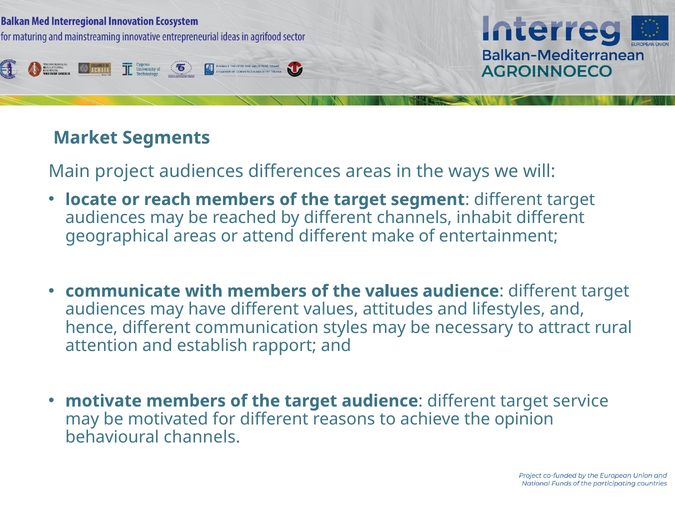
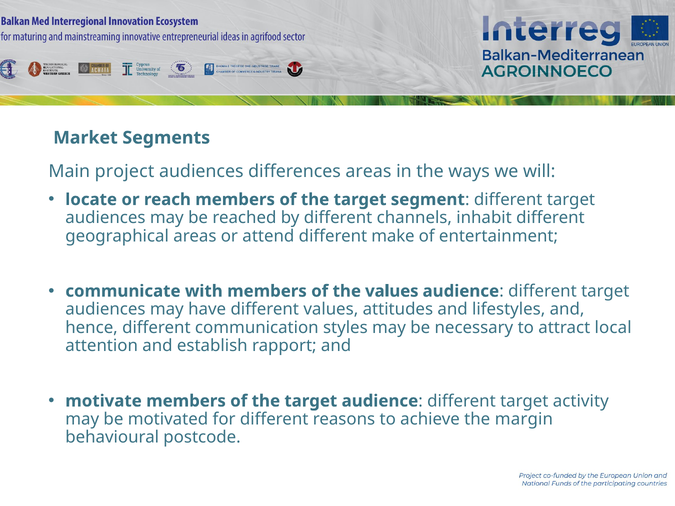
rural: rural -> local
service: service -> activity
opinion: opinion -> margin
behavioural channels: channels -> postcode
